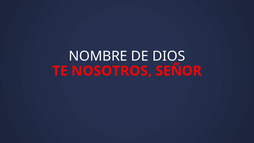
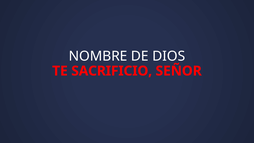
NOSOTROS: NOSOTROS -> SACRIFICIO
